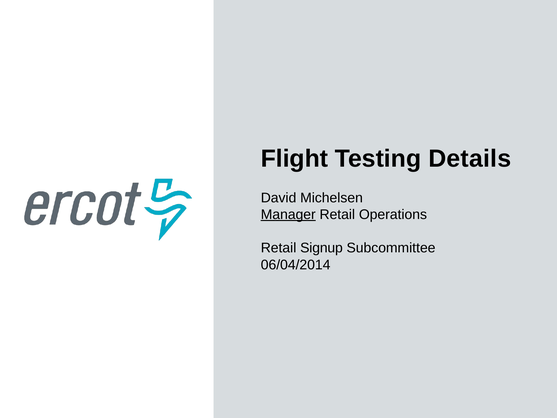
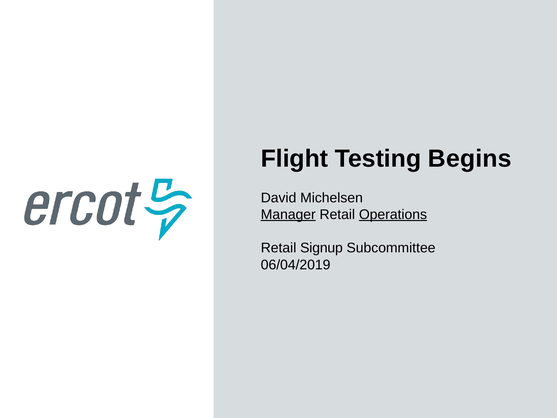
Details: Details -> Begins
Operations underline: none -> present
06/04/2014: 06/04/2014 -> 06/04/2019
